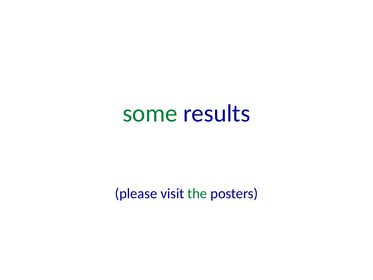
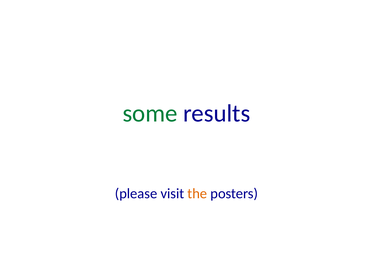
the colour: green -> orange
